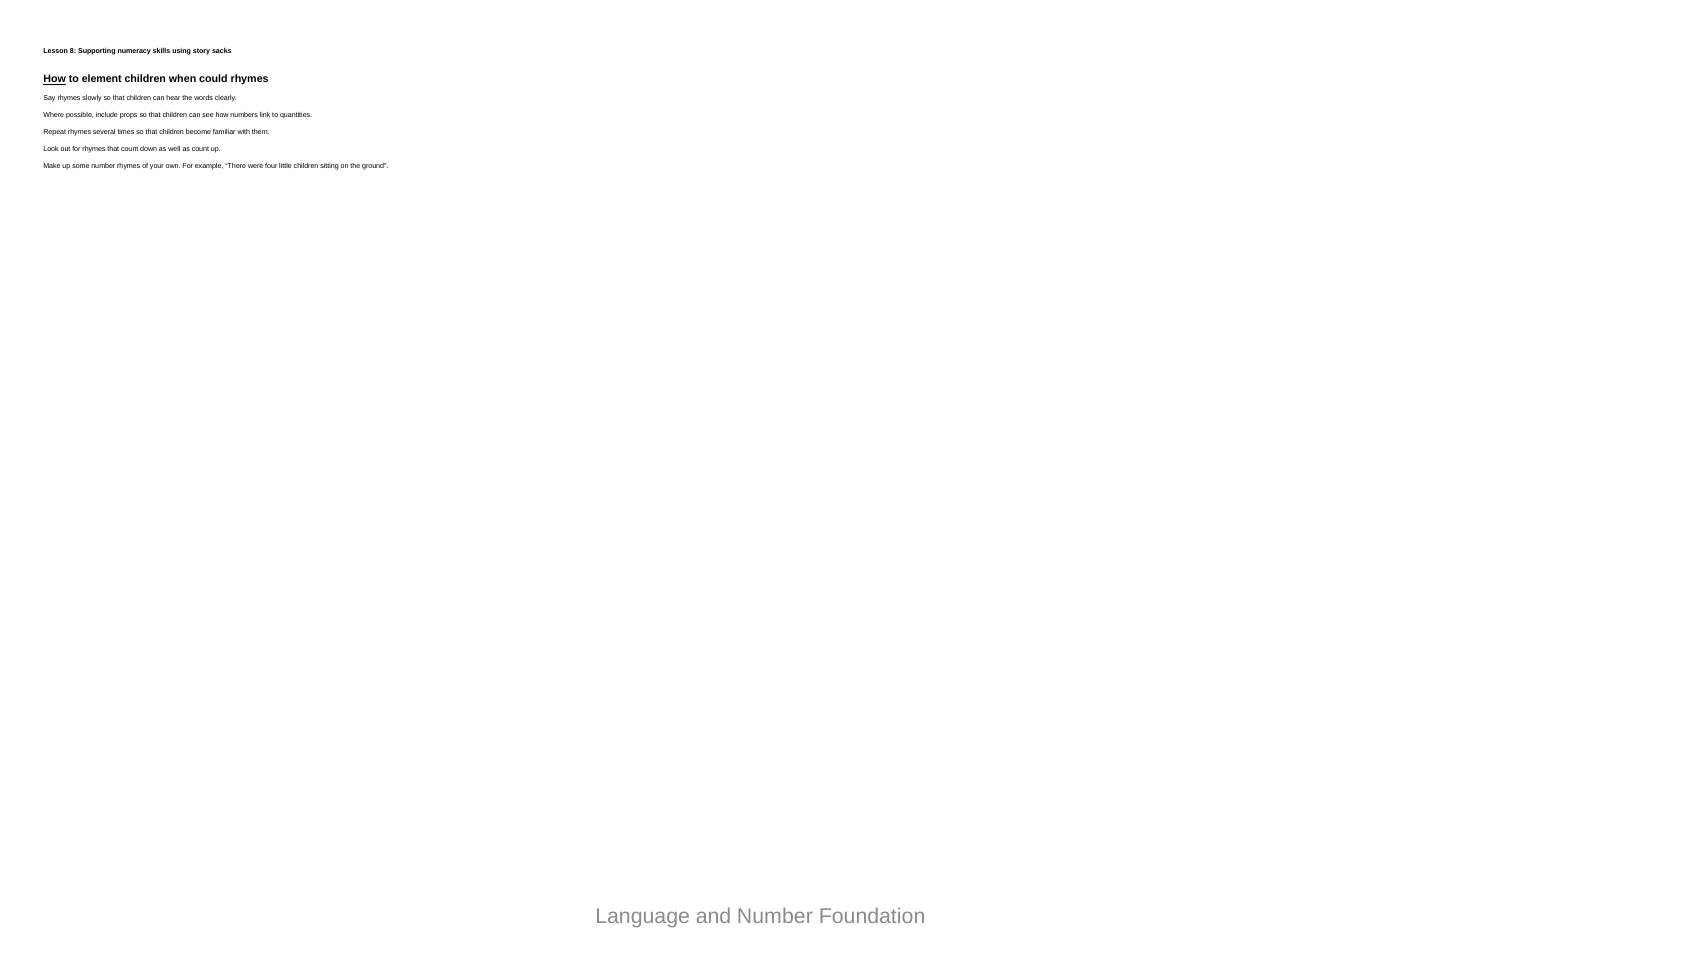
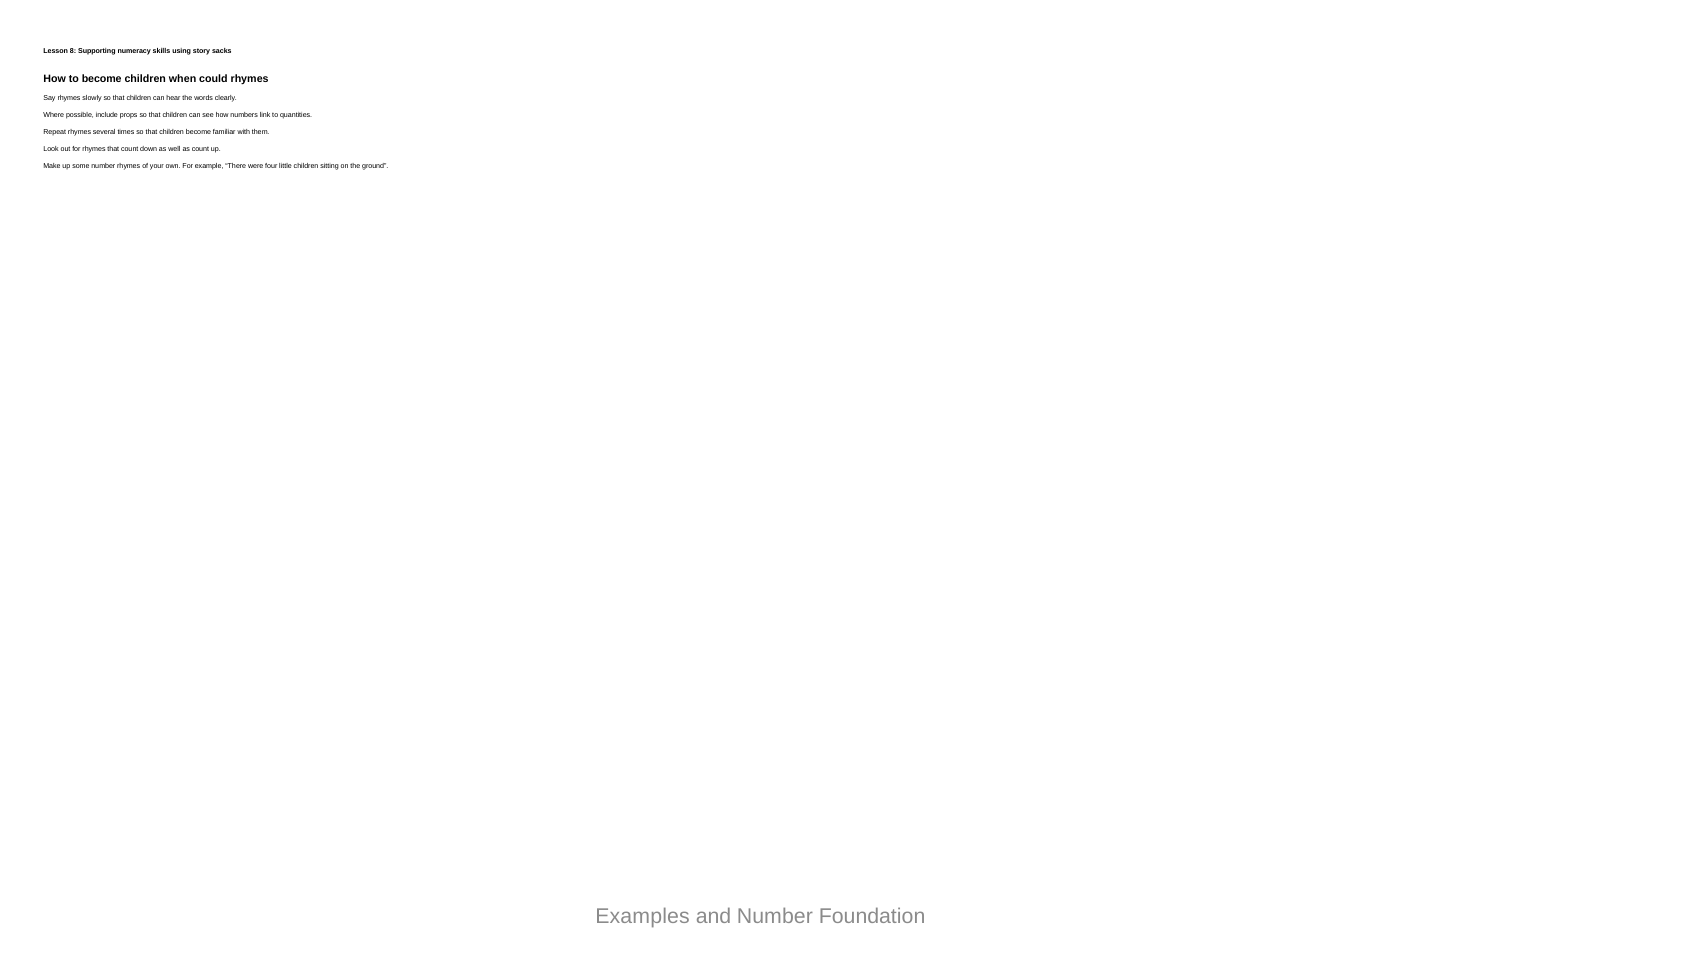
How at (55, 79) underline: present -> none
to element: element -> become
Language: Language -> Examples
